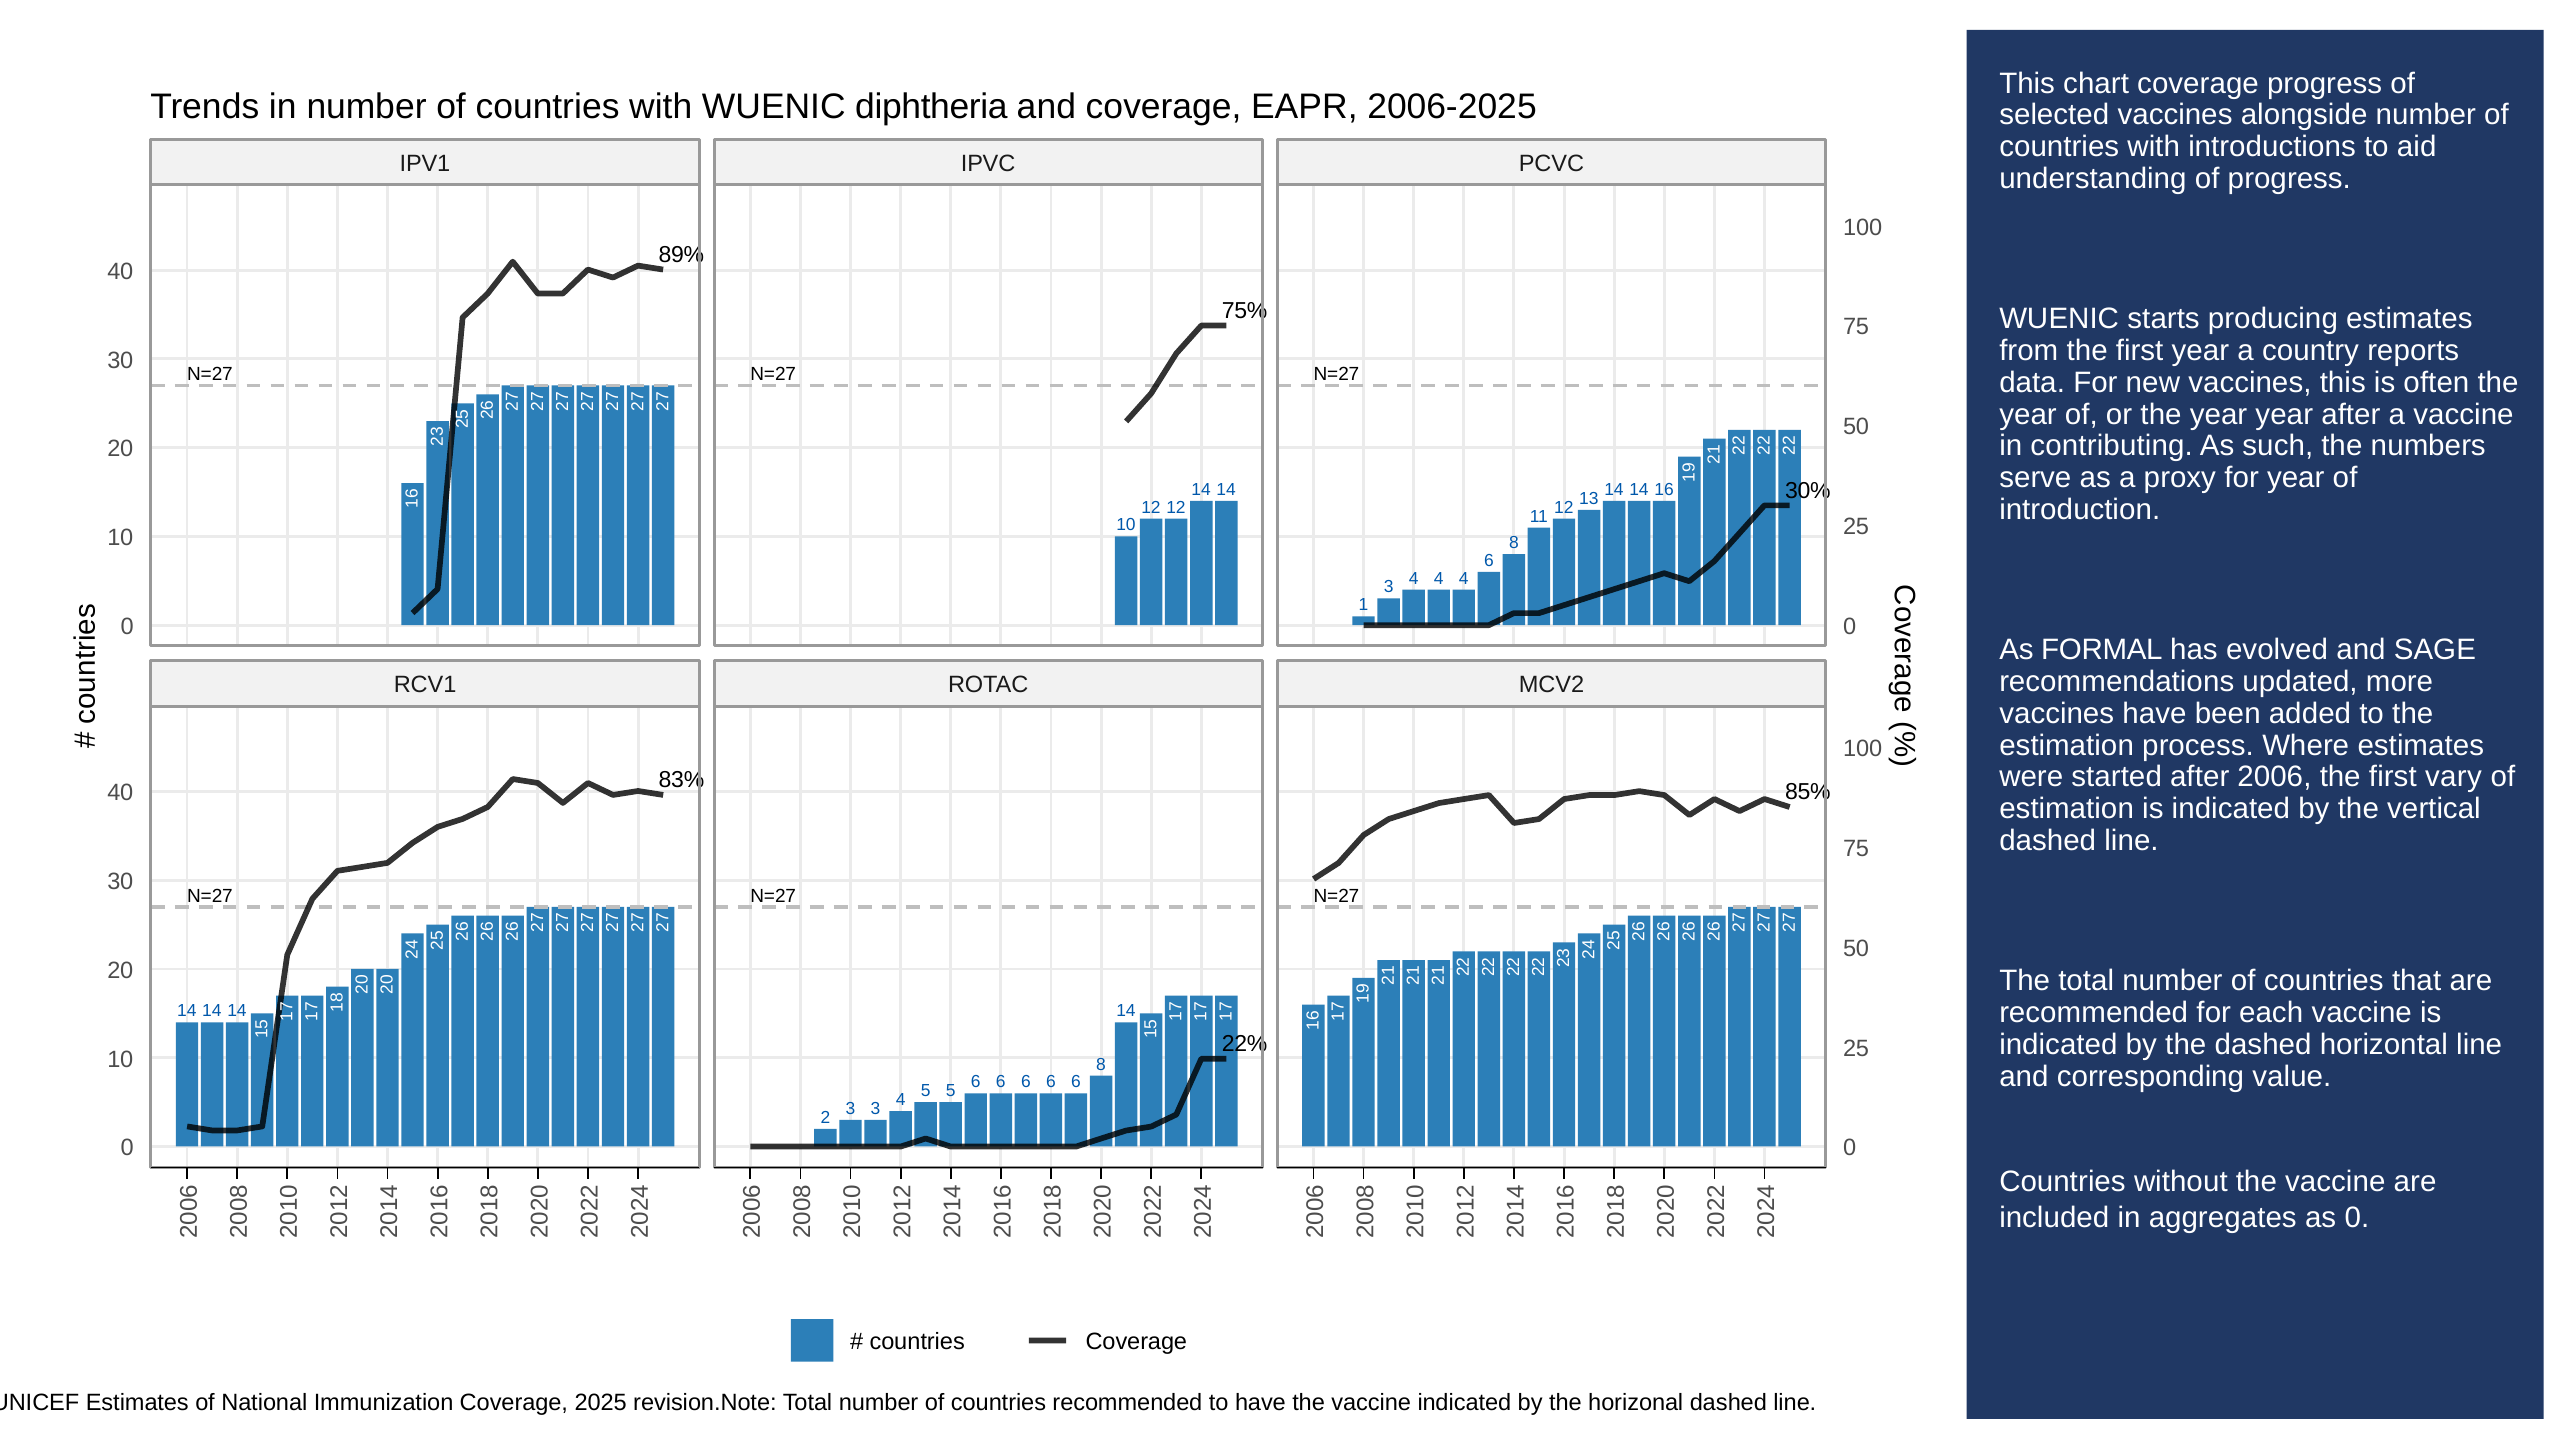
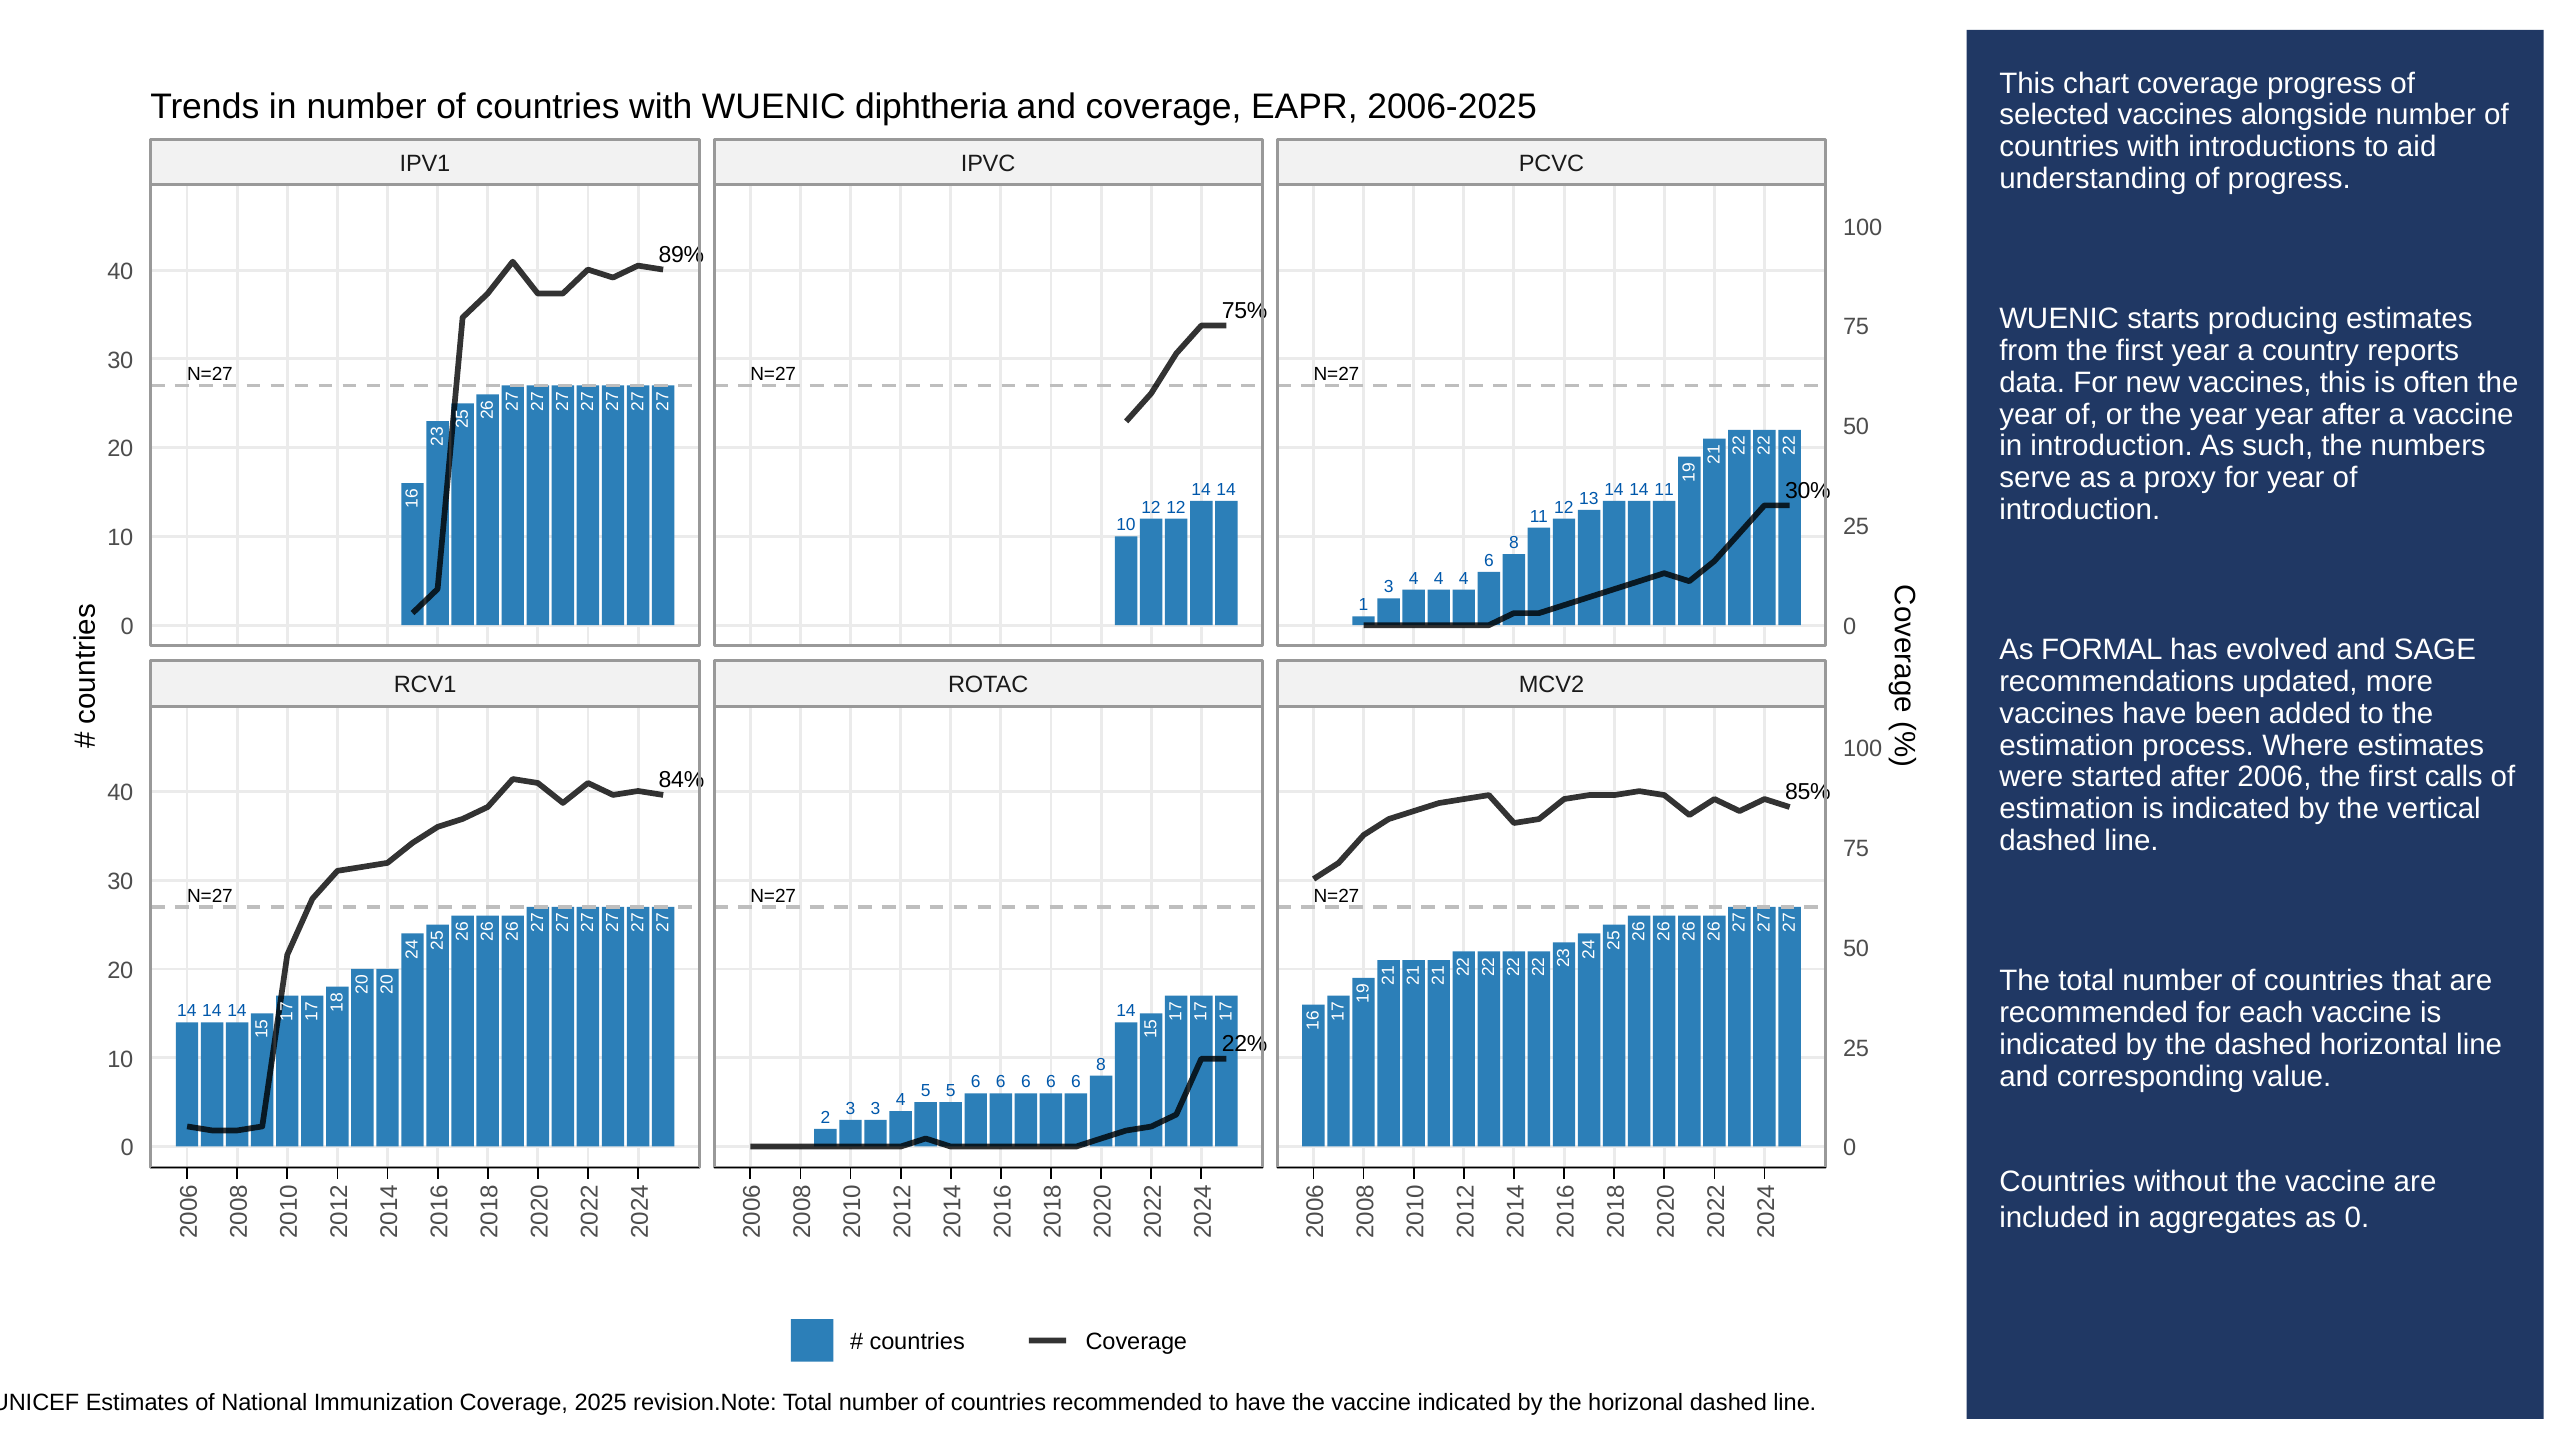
in contributing: contributing -> introduction
14 16: 16 -> 11
vary: vary -> calls
83%: 83% -> 84%
